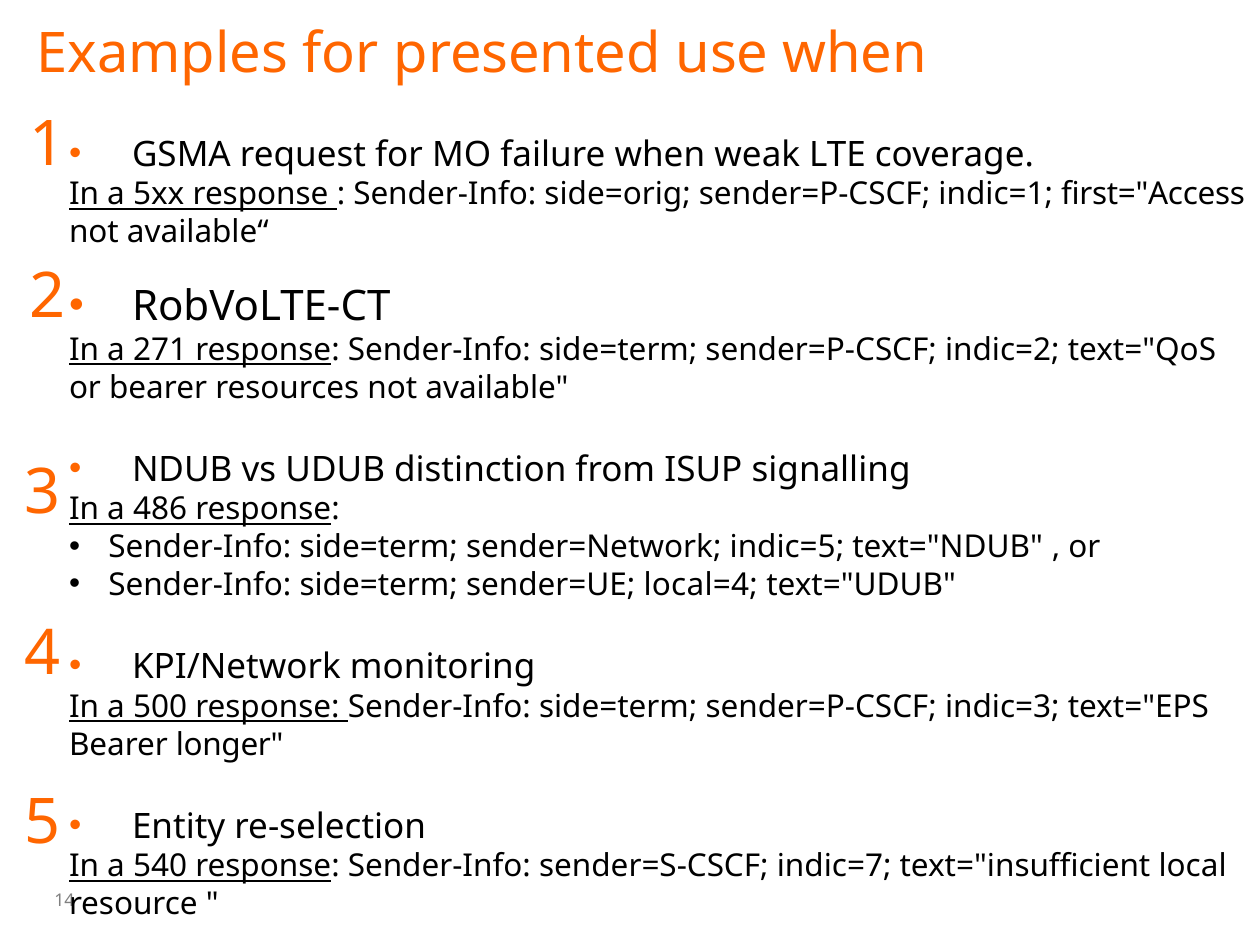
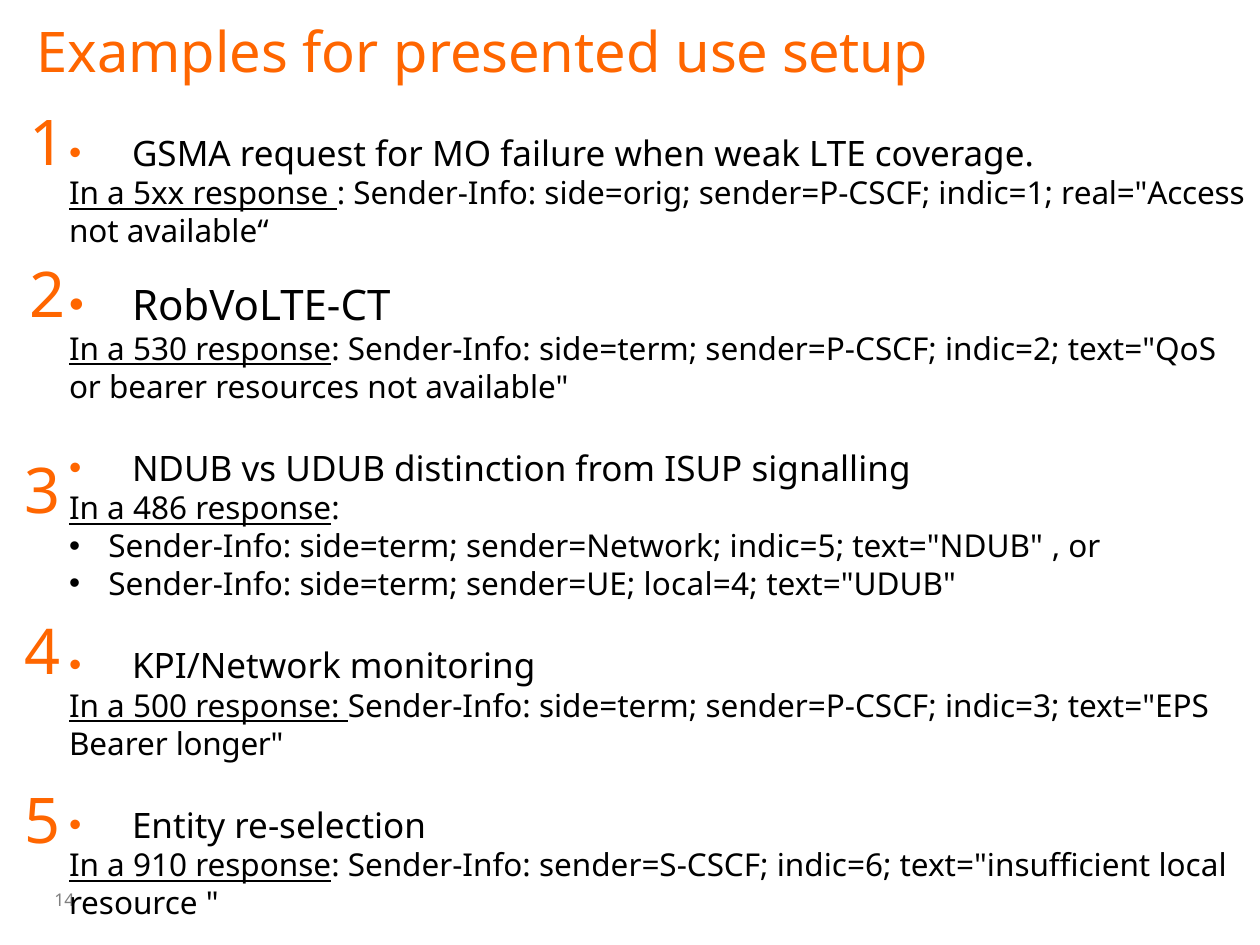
use when: when -> setup
first="Access: first="Access -> real="Access
271: 271 -> 530
540: 540 -> 910
indic=7: indic=7 -> indic=6
